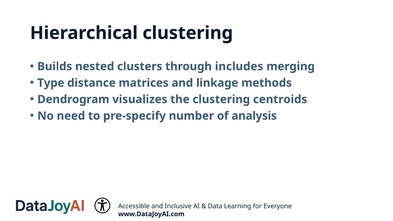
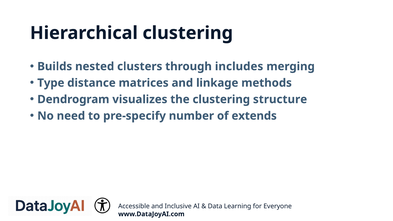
centroids: centroids -> structure
analysis: analysis -> extends
